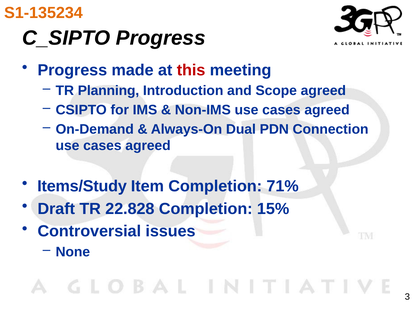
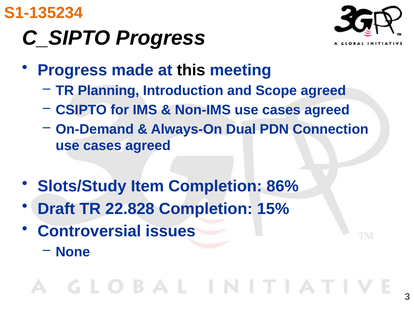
this colour: red -> black
Items/Study: Items/Study -> Slots/Study
71%: 71% -> 86%
